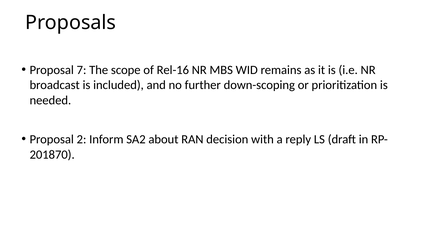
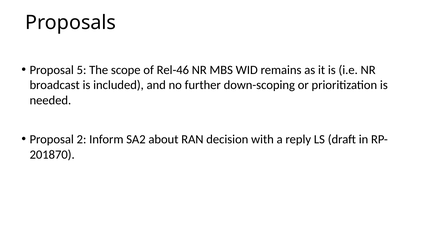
7: 7 -> 5
Rel-16: Rel-16 -> Rel-46
